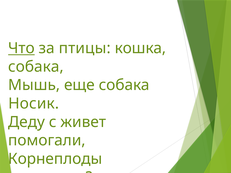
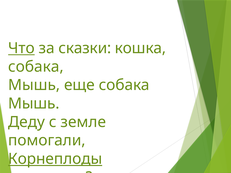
птицы: птицы -> сказки
Носик at (34, 104): Носик -> Мышь
живет: живет -> земле
Корнеплоды underline: none -> present
